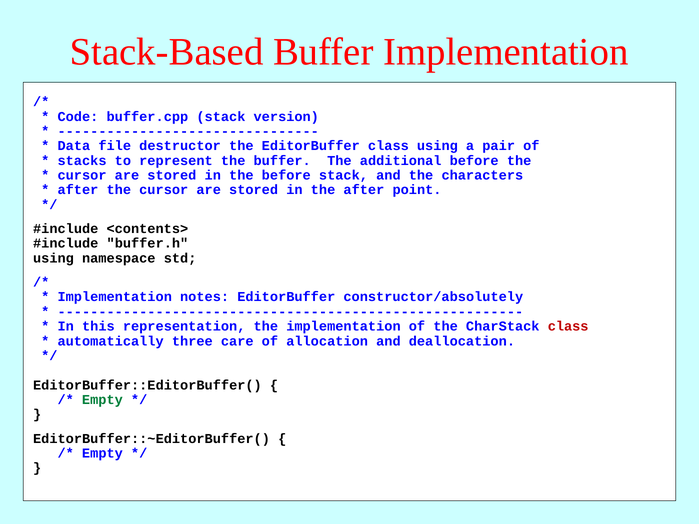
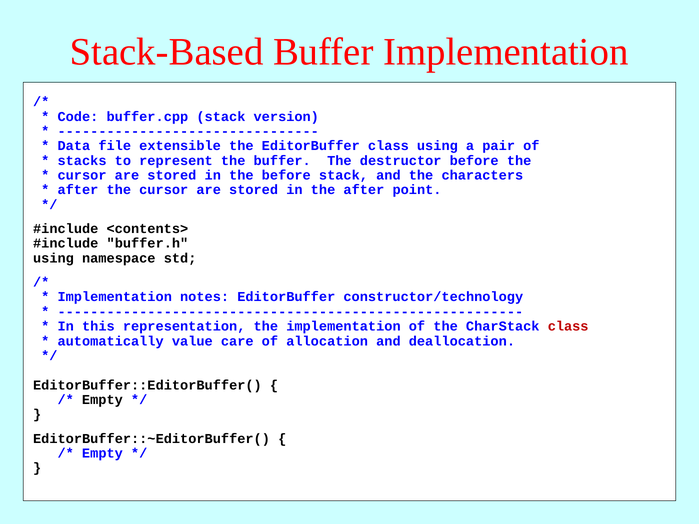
destructor: destructor -> extensible
additional: additional -> destructor
constructor/absolutely: constructor/absolutely -> constructor/technology
three: three -> value
Empty at (102, 400) colour: green -> black
